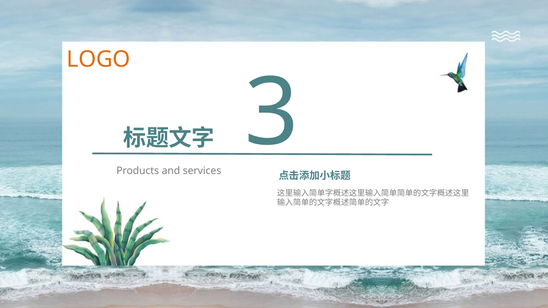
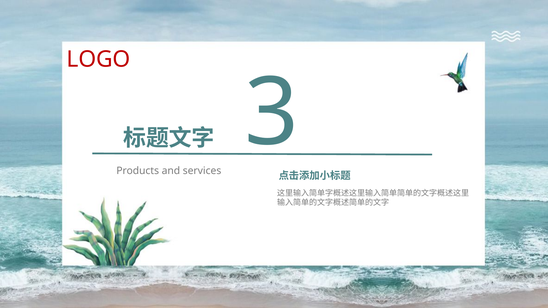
LOGO colour: orange -> red
